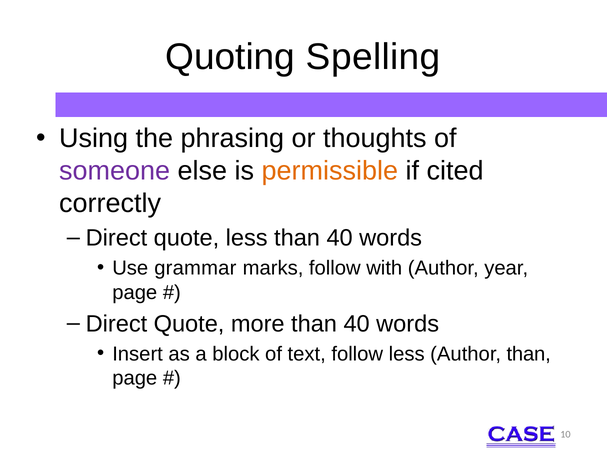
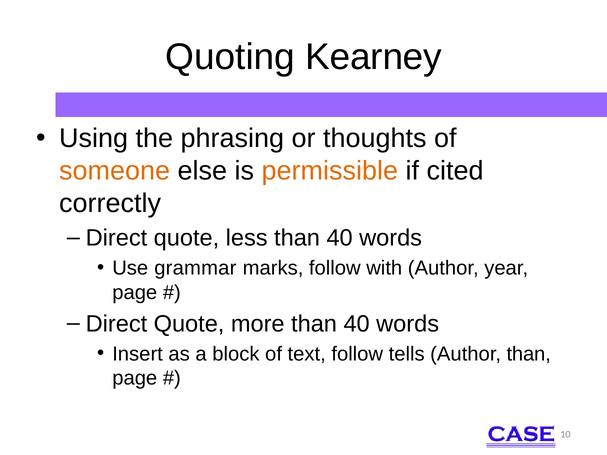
Spelling: Spelling -> Kearney
someone colour: purple -> orange
follow less: less -> tells
